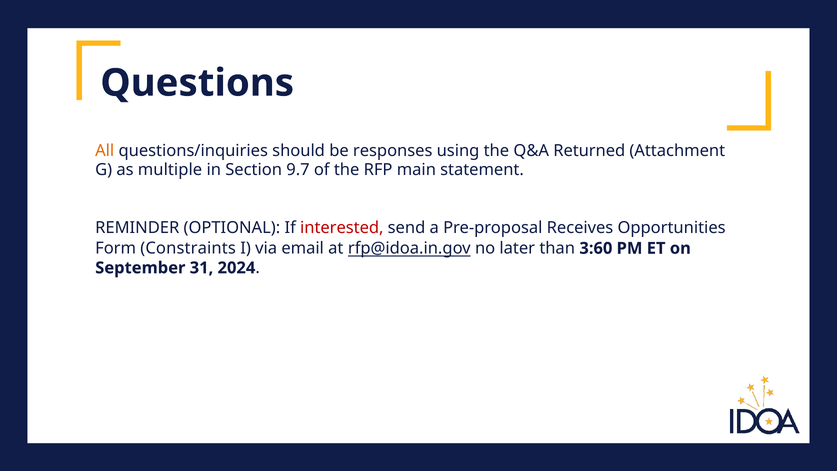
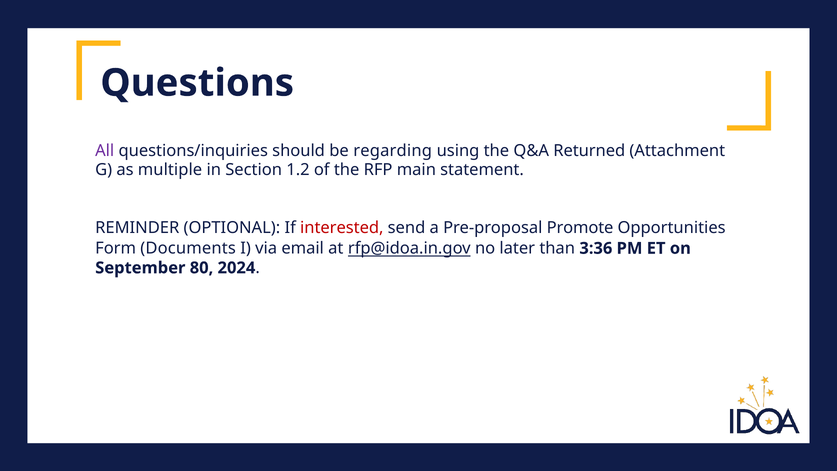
All colour: orange -> purple
responses: responses -> regarding
9.7: 9.7 -> 1.2
Receives: Receives -> Promote
Constraints: Constraints -> Documents
3:60: 3:60 -> 3:36
31: 31 -> 80
